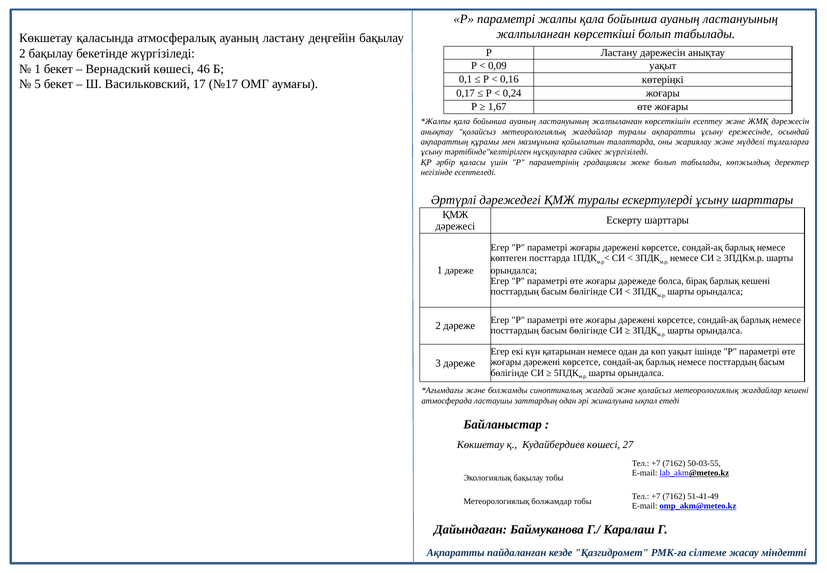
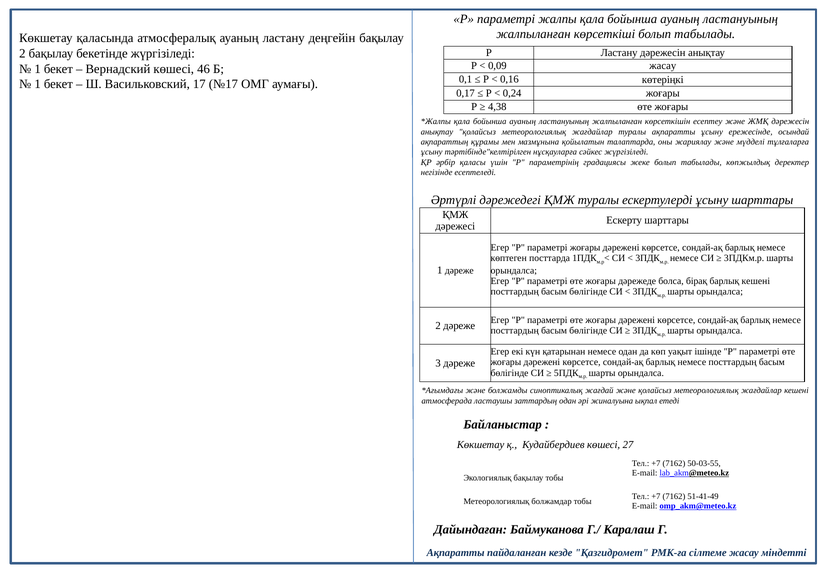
0,09 уақыт: уақыт -> жасау
5 at (38, 84): 5 -> 1
1,67: 1,67 -> 4,38
